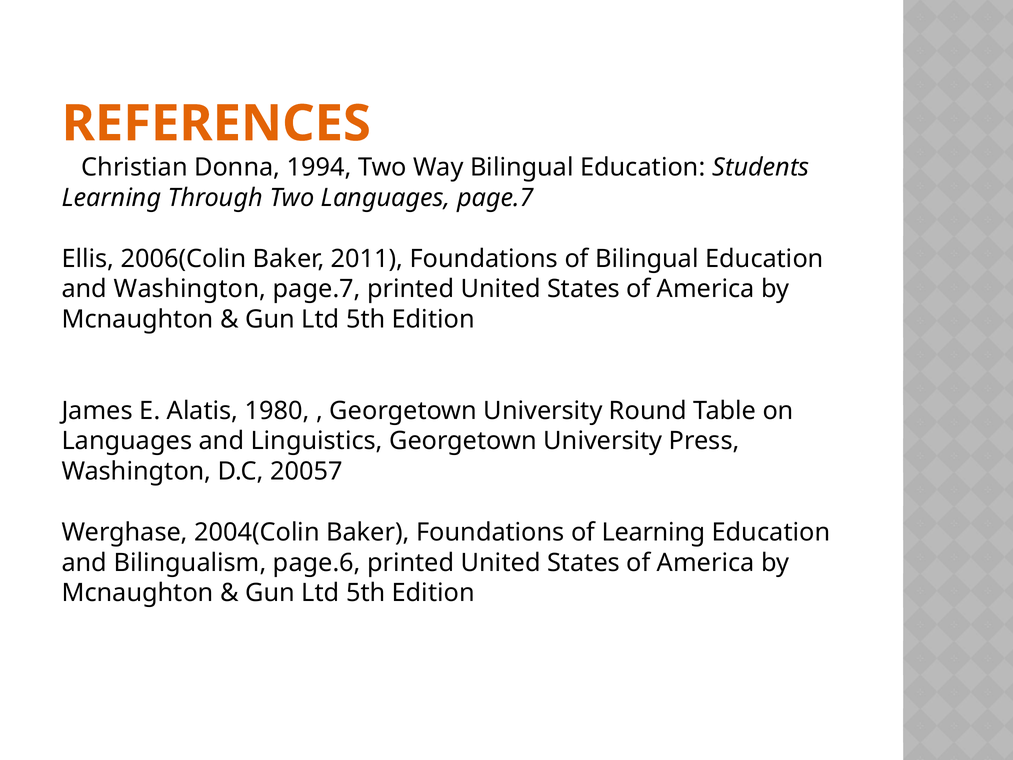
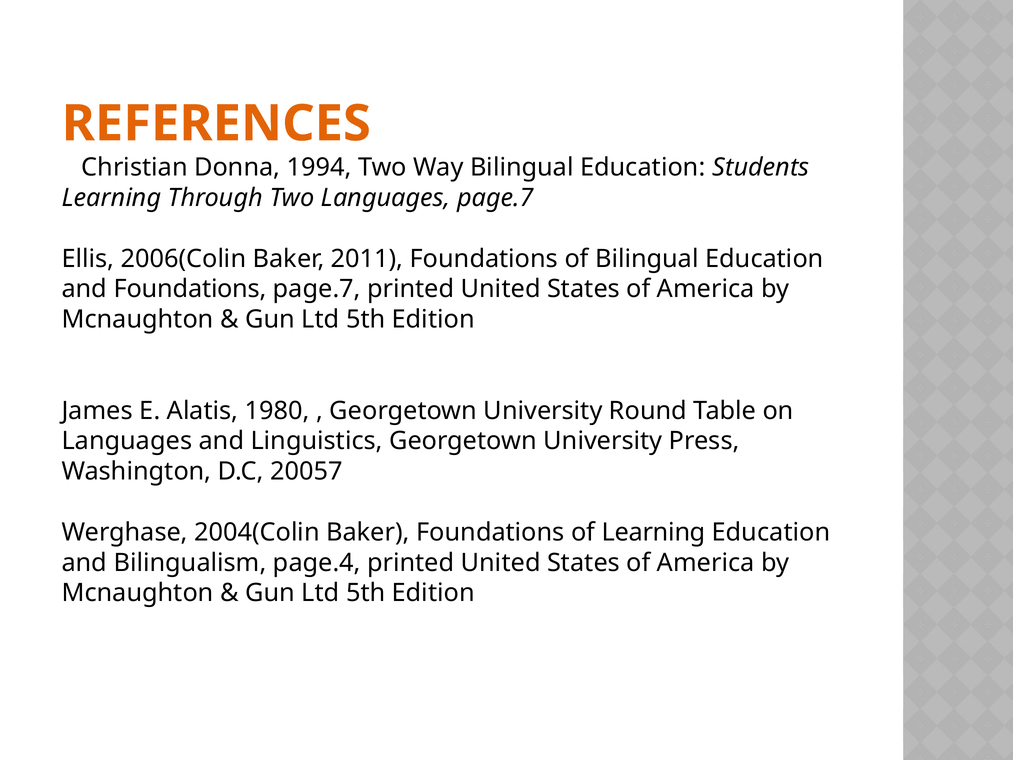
and Washington: Washington -> Foundations
page.6: page.6 -> page.4
